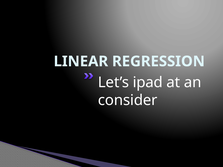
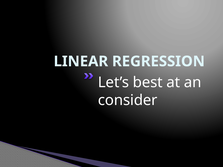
ipad: ipad -> best
